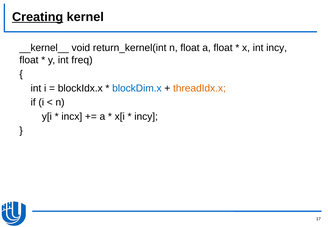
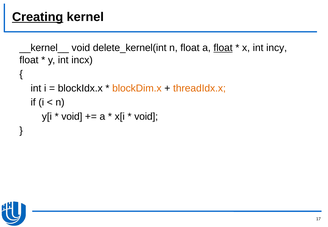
return_kernel(int: return_kernel(int -> delete_kernel(int
float at (223, 48) underline: none -> present
freq: freq -> incx
blockDim.x colour: blue -> orange
incx at (72, 117): incx -> void
incy at (146, 117): incy -> void
